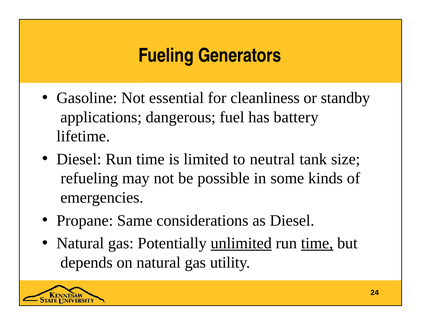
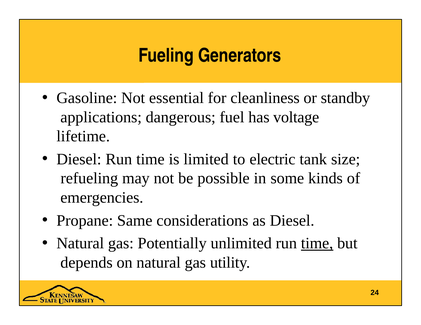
battery: battery -> voltage
neutral: neutral -> electric
unlimited underline: present -> none
